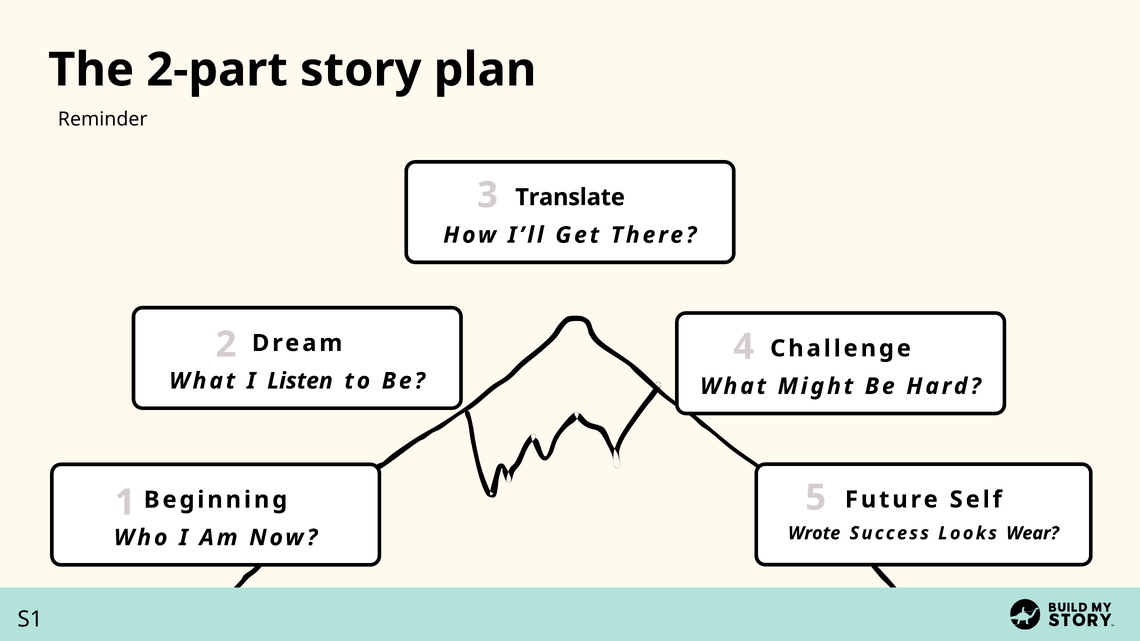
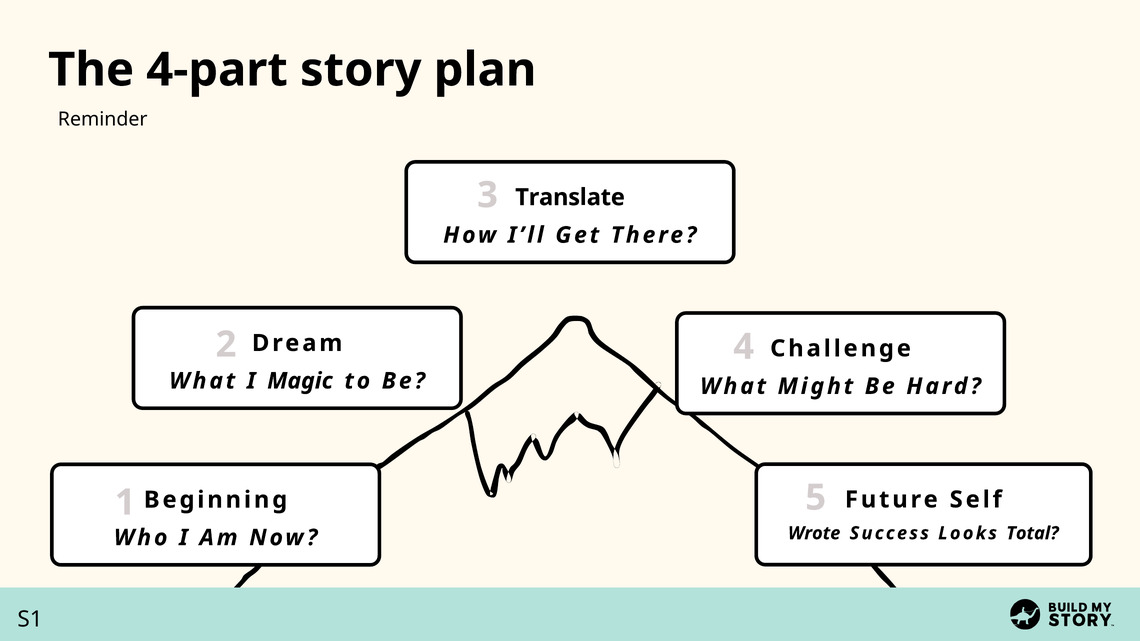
2-part: 2-part -> 4-part
Listen: Listen -> Magic
Wear: Wear -> Total
